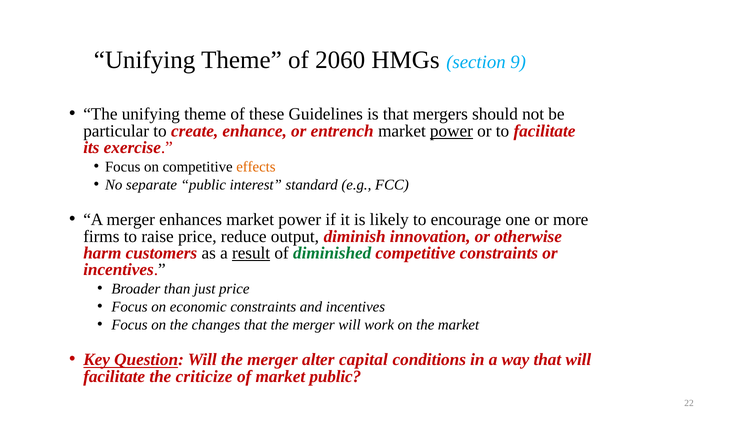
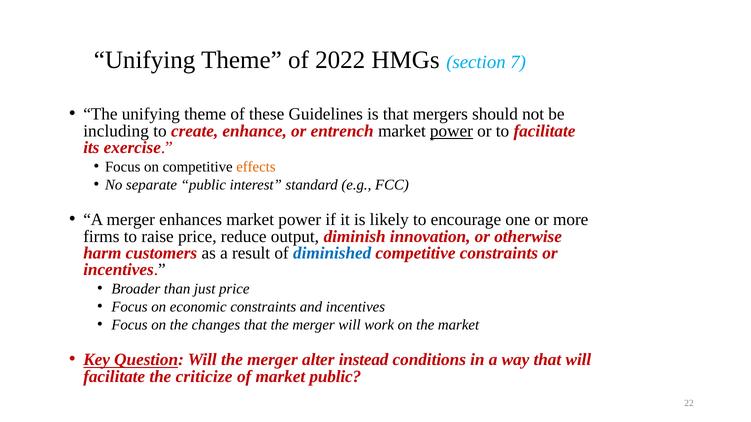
2060: 2060 -> 2022
9: 9 -> 7
particular: particular -> including
result underline: present -> none
diminished colour: green -> blue
capital: capital -> instead
